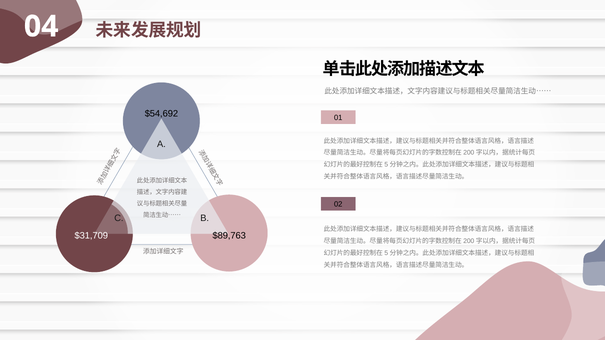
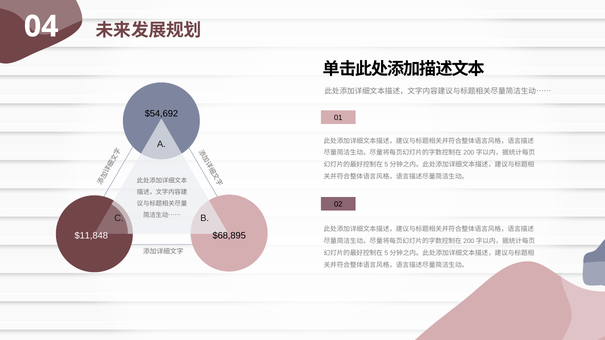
$31,709: $31,709 -> $11,848
$89,763: $89,763 -> $68,895
